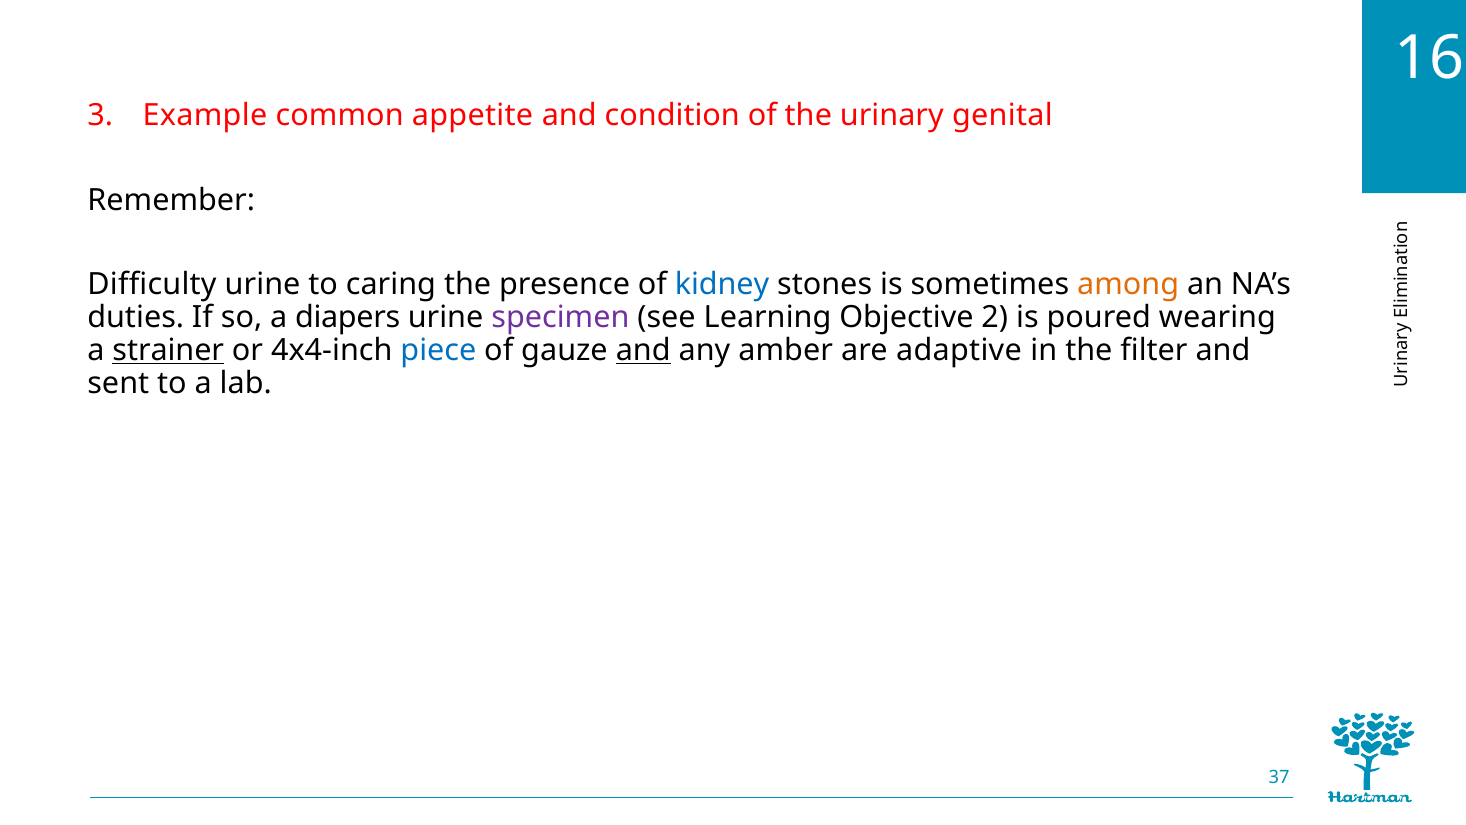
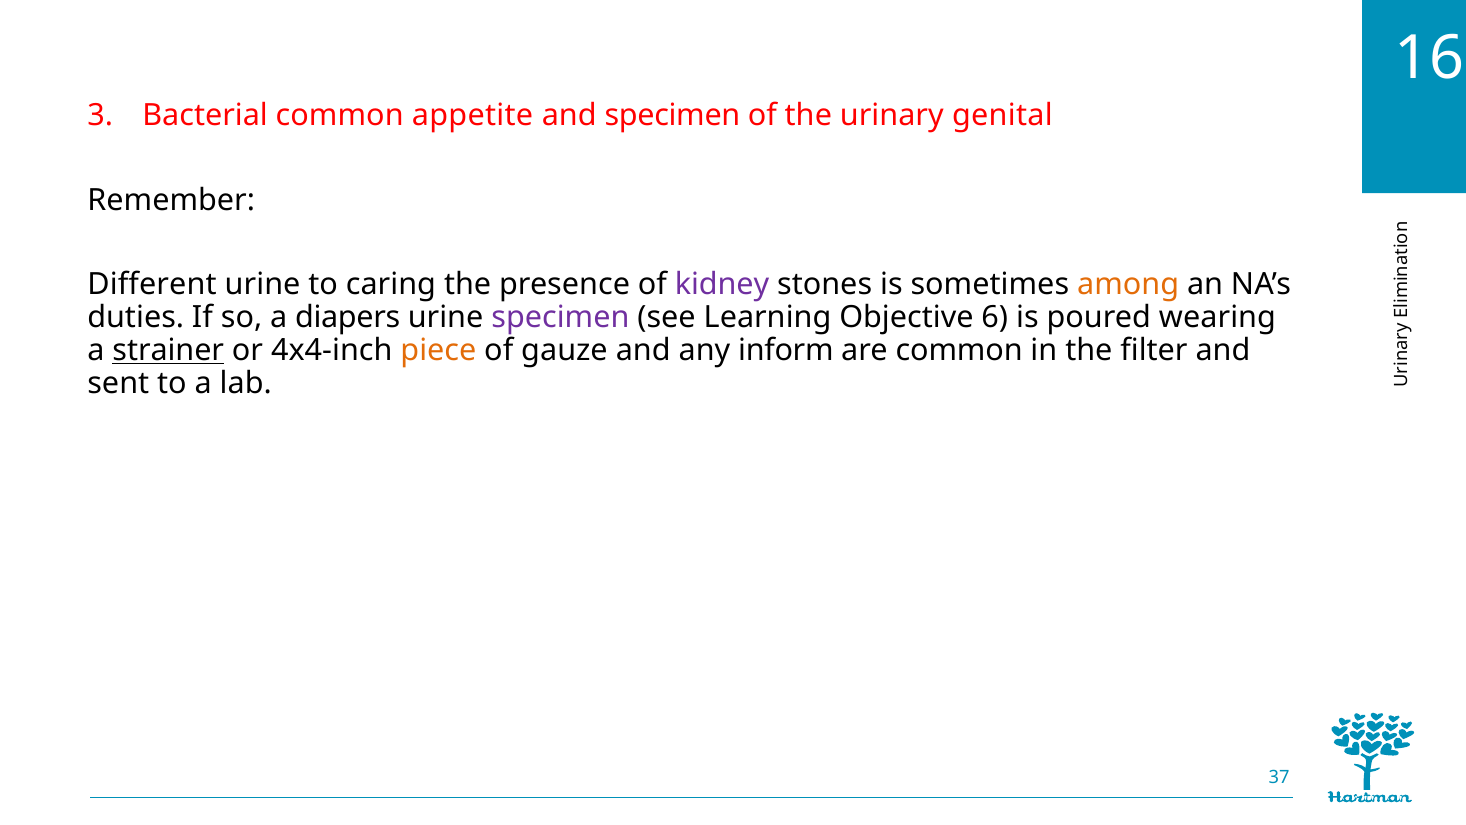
Example: Example -> Bacterial
and condition: condition -> specimen
Difficulty: Difficulty -> Different
kidney colour: blue -> purple
2: 2 -> 6
piece colour: blue -> orange
and at (643, 350) underline: present -> none
amber: amber -> inform
are adaptive: adaptive -> common
